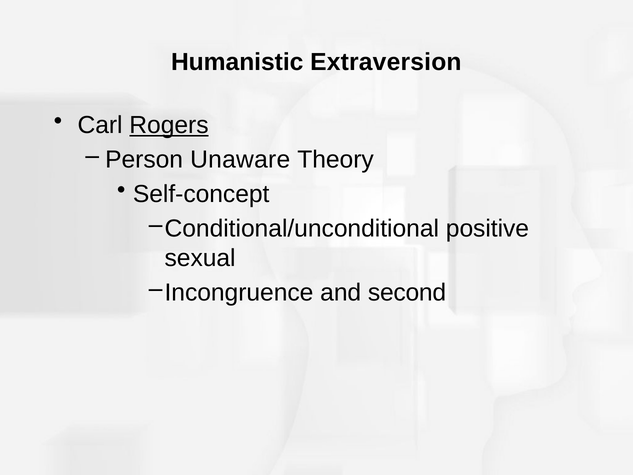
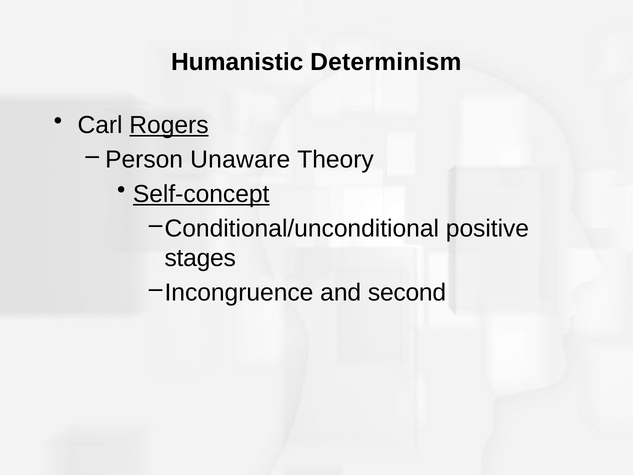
Extraversion: Extraversion -> Determinism
Self-concept underline: none -> present
sexual: sexual -> stages
